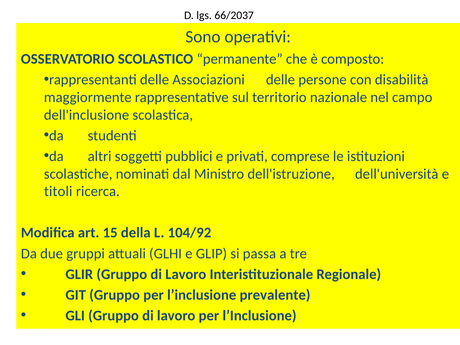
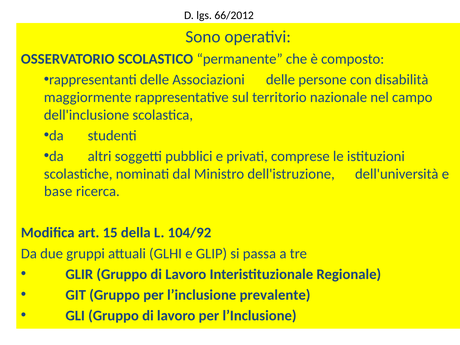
66/2037: 66/2037 -> 66/2012
titoli: titoli -> base
